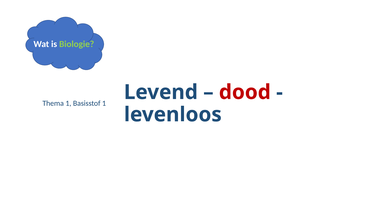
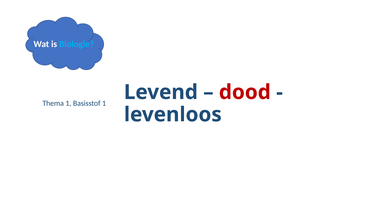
Biologie colour: light green -> light blue
